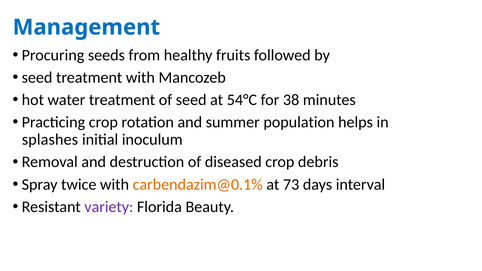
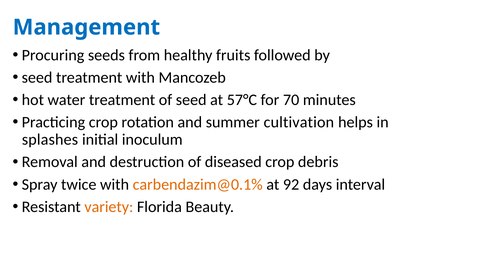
54°C: 54°C -> 57°C
38: 38 -> 70
population: population -> cultivation
73: 73 -> 92
variety colour: purple -> orange
